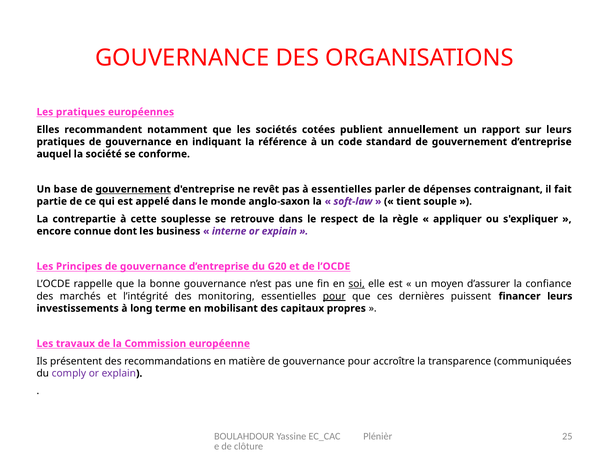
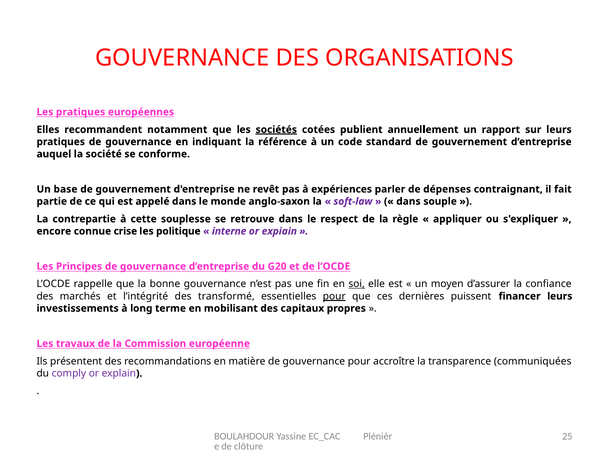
sociétés underline: none -> present
gouvernement at (133, 189) underline: present -> none
à essentielles: essentielles -> expériences
tient at (408, 201): tient -> dans
dont: dont -> crise
business: business -> politique
monitoring: monitoring -> transformé
